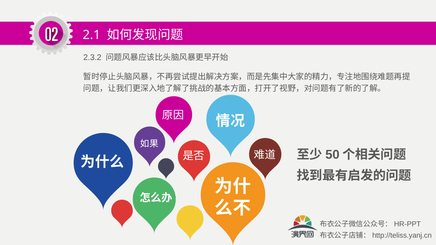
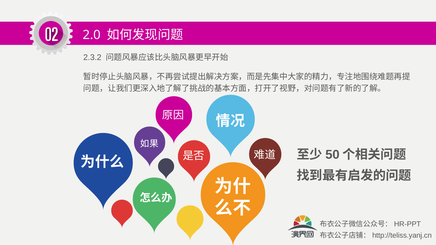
2.1: 2.1 -> 2.0
